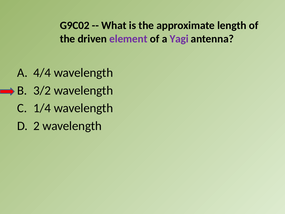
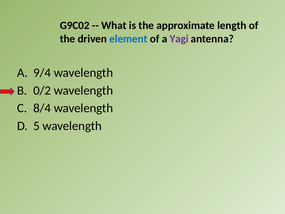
element colour: purple -> blue
4/4: 4/4 -> 9/4
3/2: 3/2 -> 0/2
1/4: 1/4 -> 8/4
2: 2 -> 5
